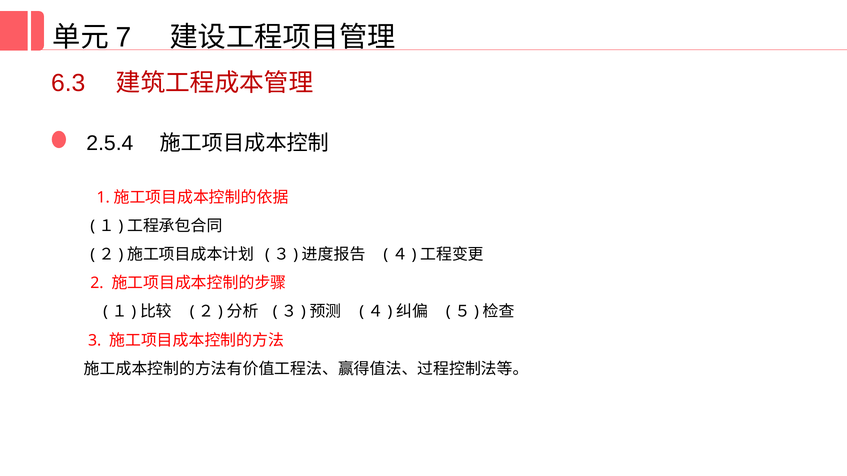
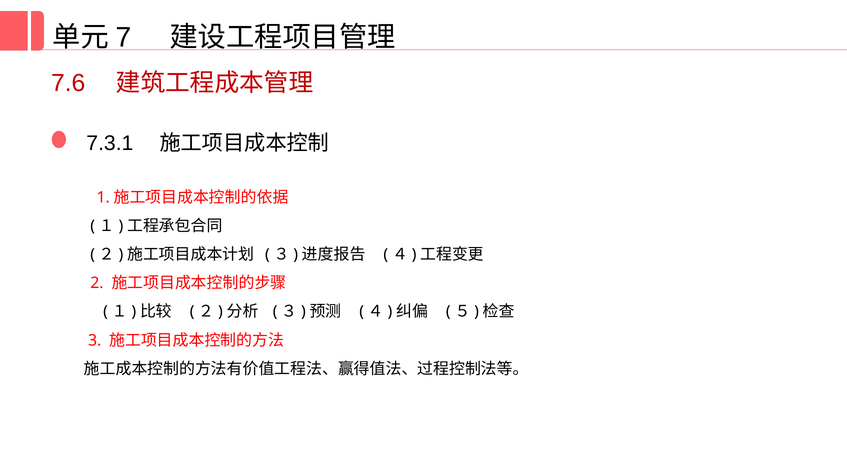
6.3: 6.3 -> 7.6
2.5.4: 2.5.4 -> 7.3.1
